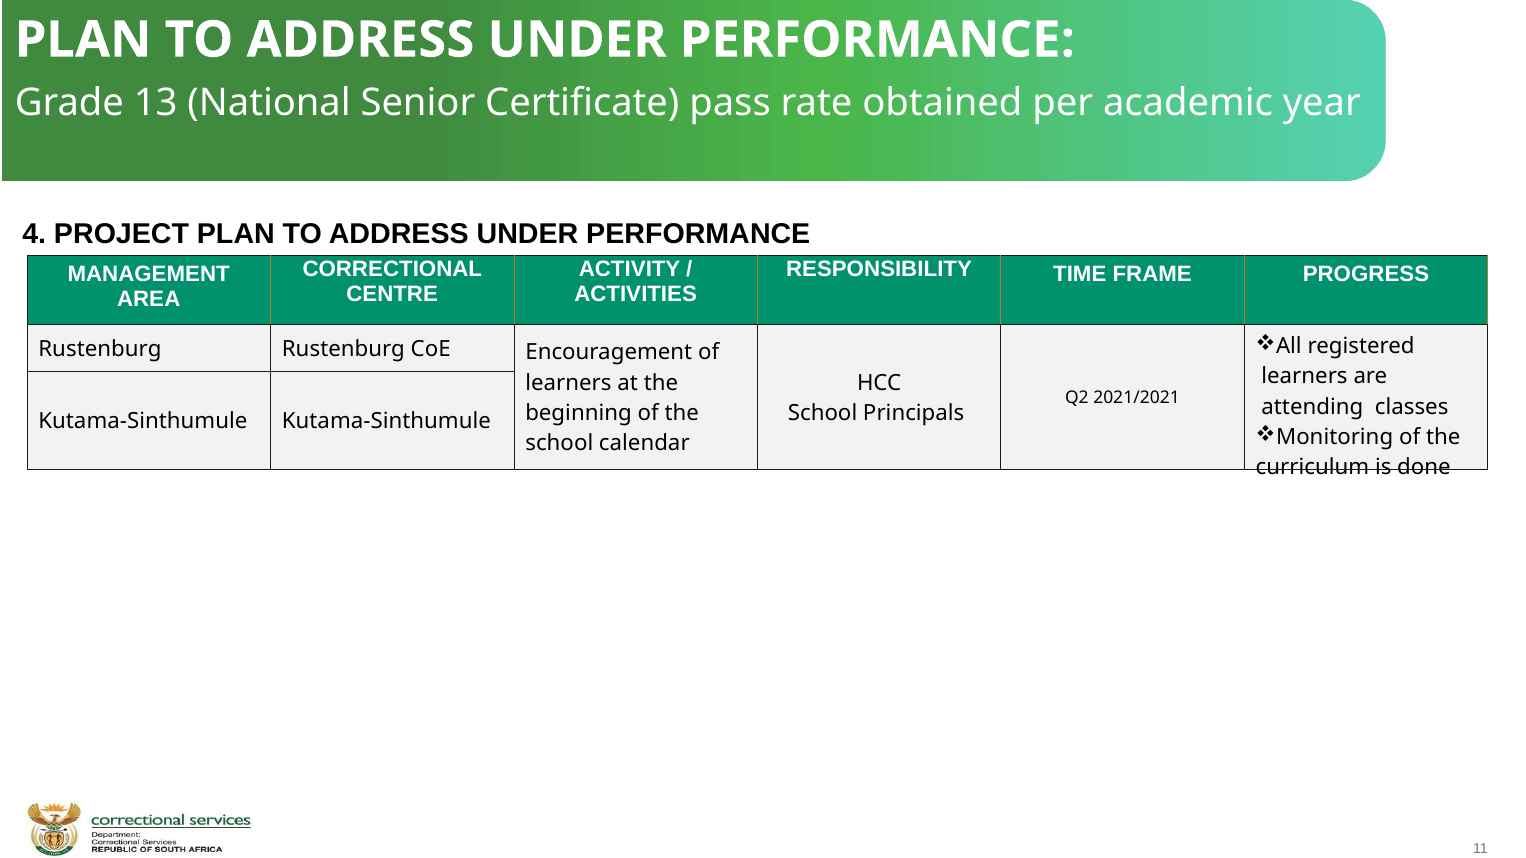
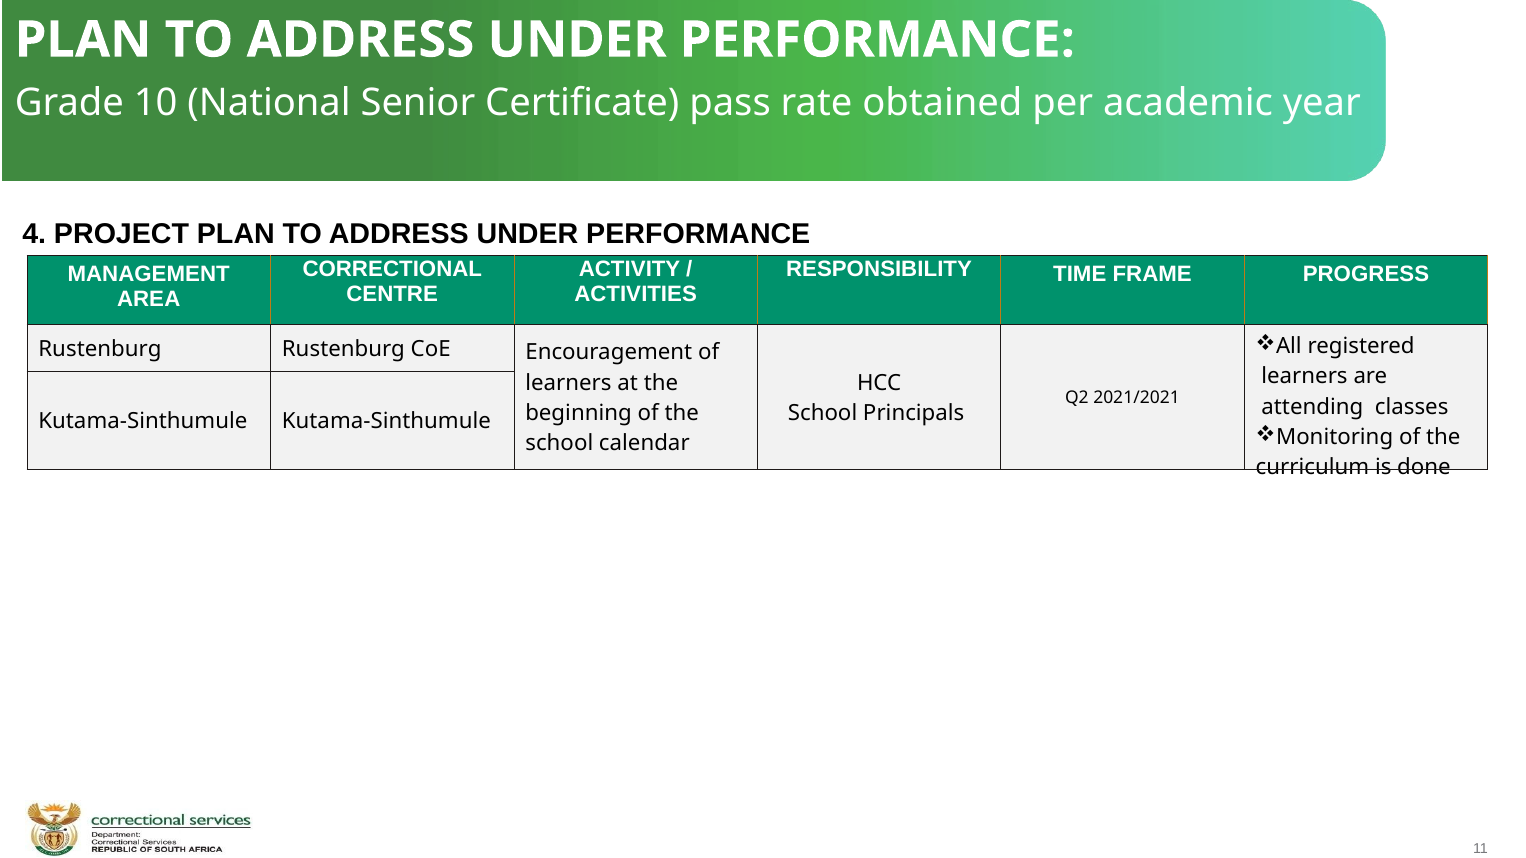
13: 13 -> 10
